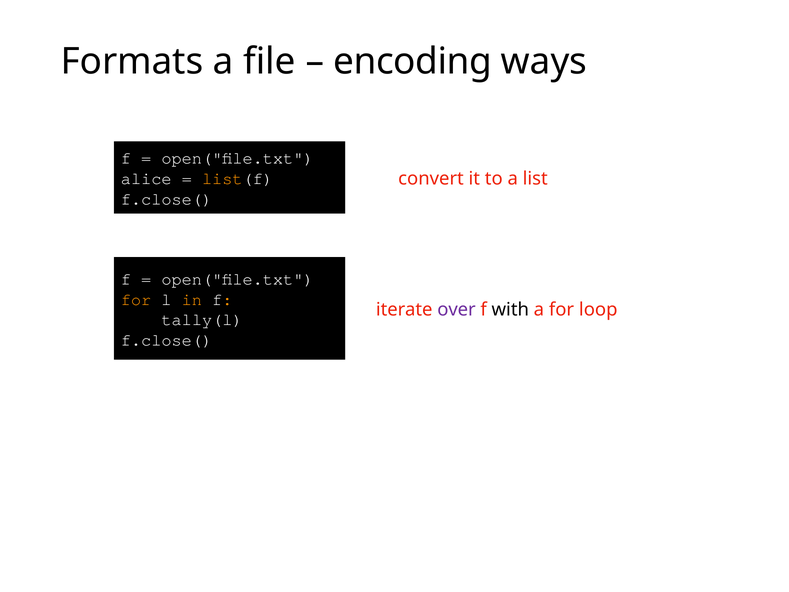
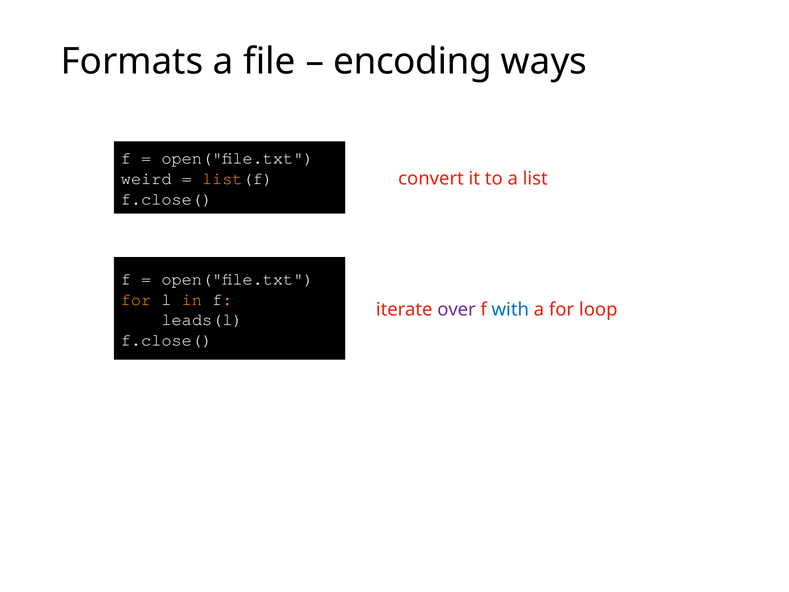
alice: alice -> weird
with colour: black -> blue
tally(l: tally(l -> leads(l
